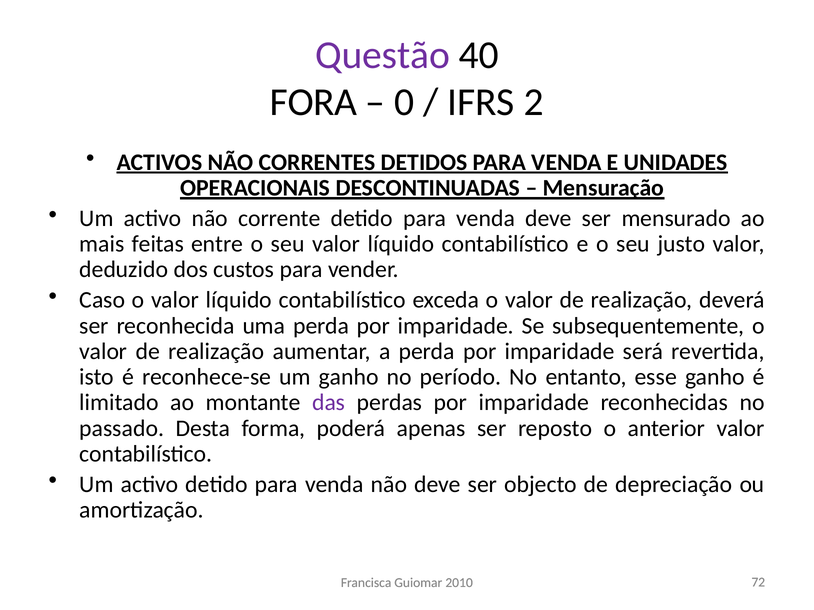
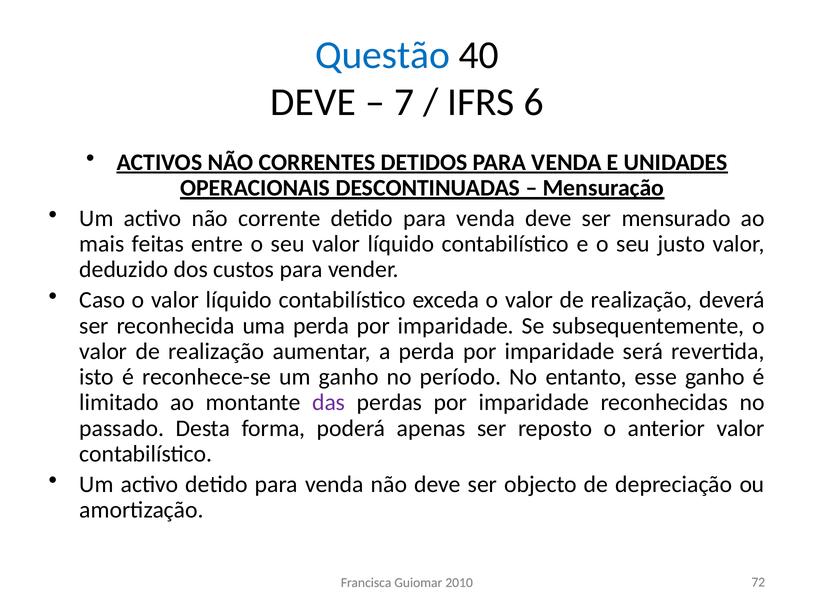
Questão colour: purple -> blue
FORA at (313, 103): FORA -> DEVE
0: 0 -> 7
2: 2 -> 6
